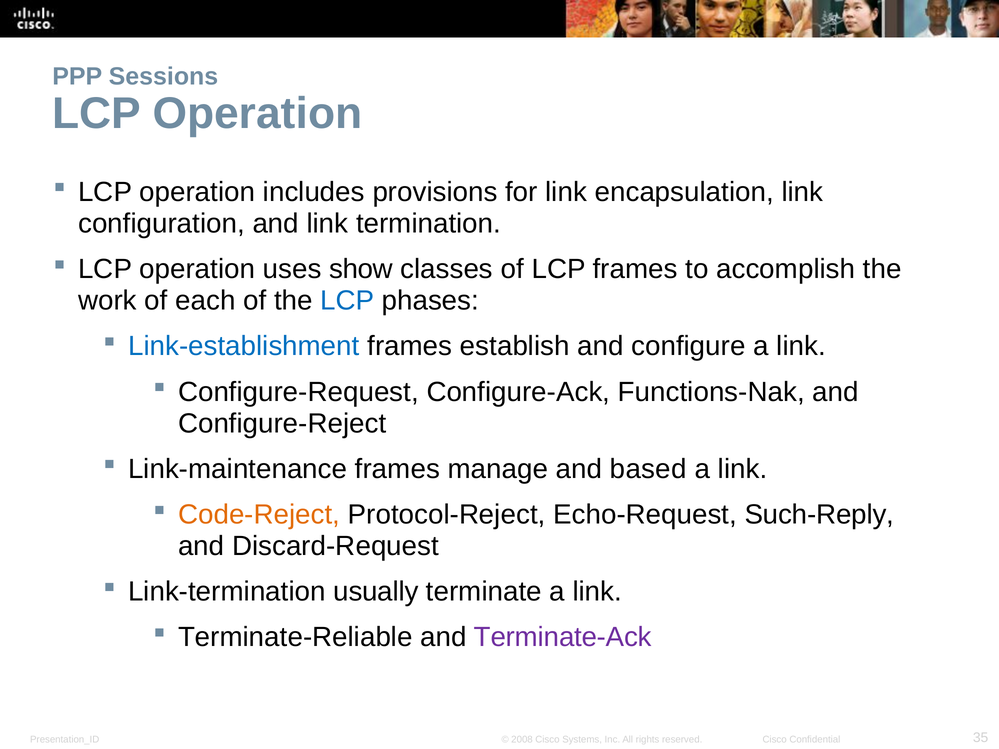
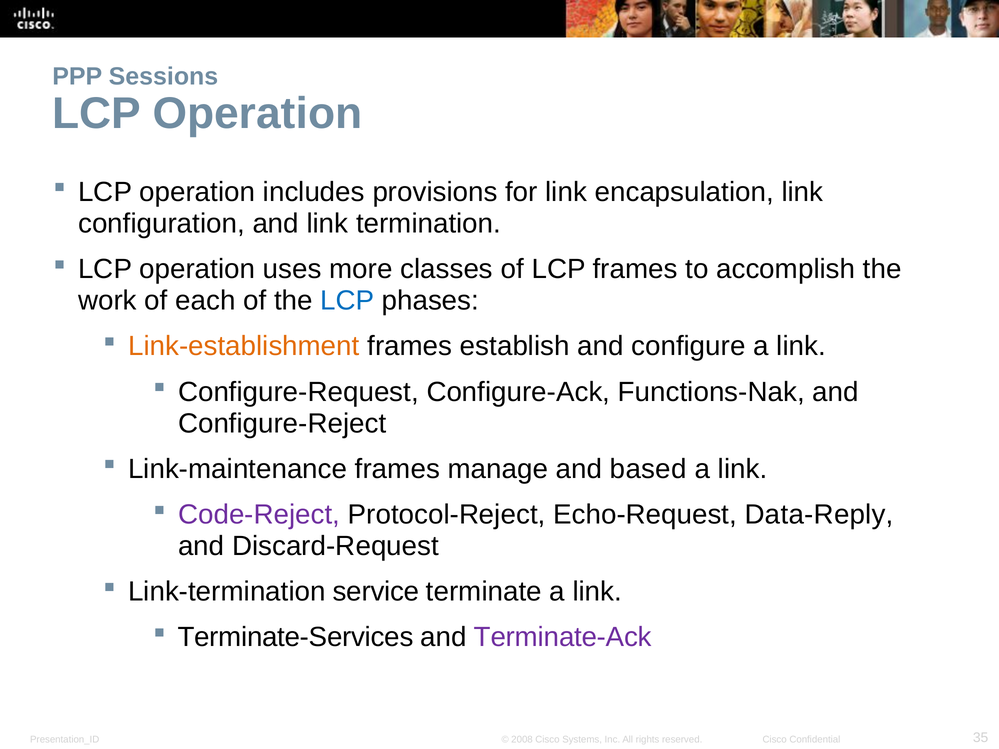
show: show -> more
Link-establishment colour: blue -> orange
Code-Reject colour: orange -> purple
Such-Reply: Such-Reply -> Data-Reply
usually: usually -> service
Terminate-Reliable: Terminate-Reliable -> Terminate-Services
